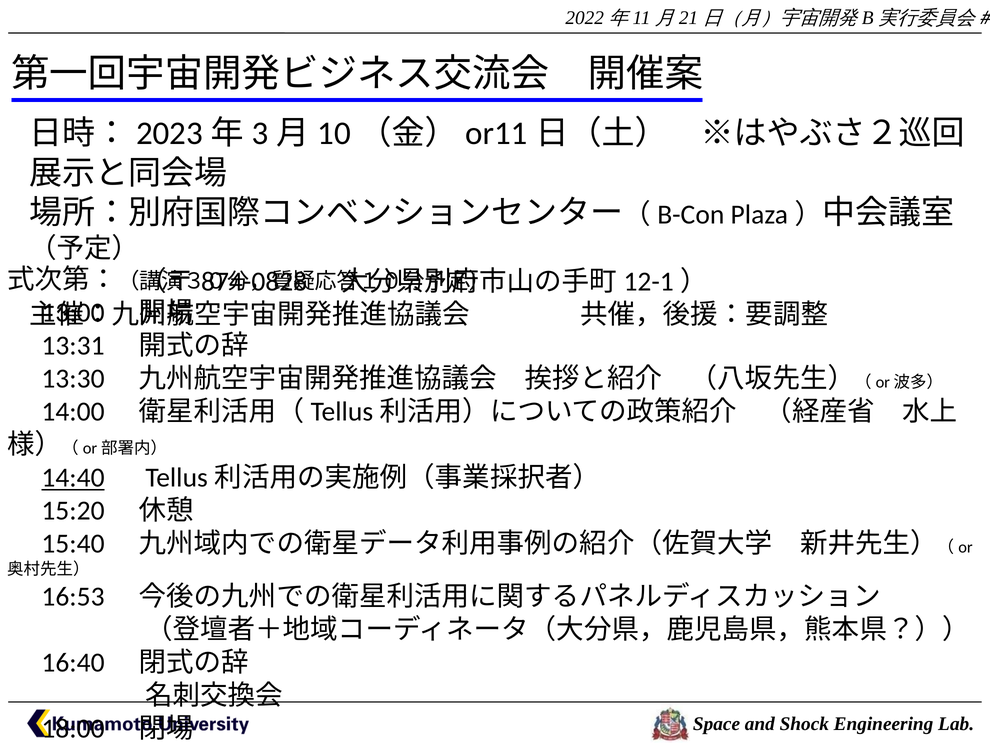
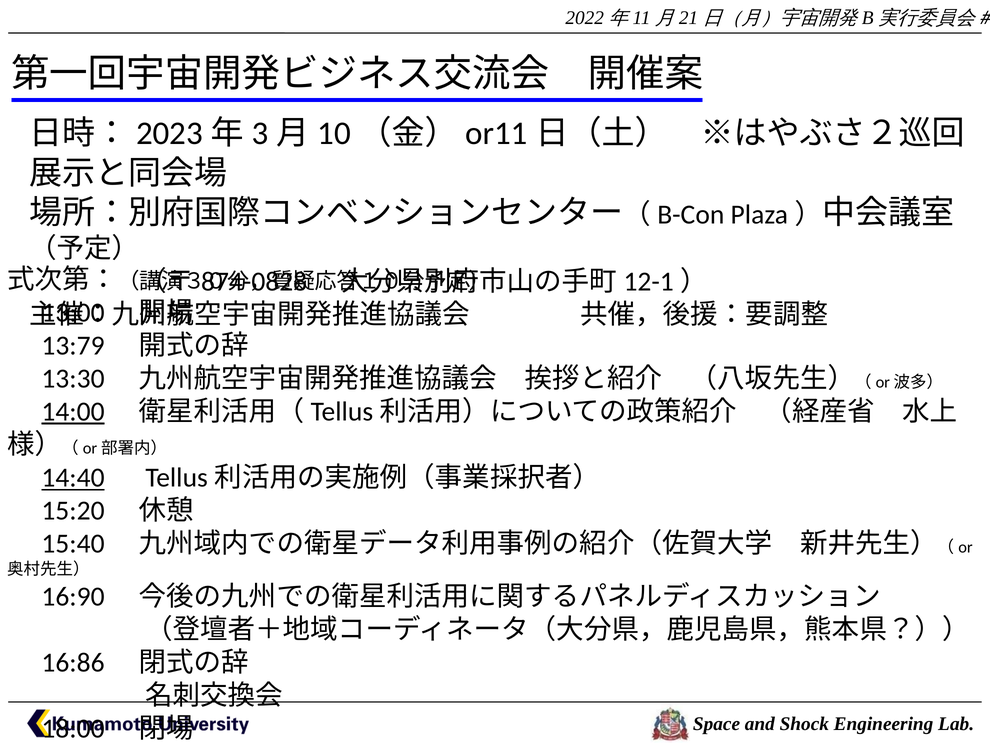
13:31: 13:31 -> 13:79
14:00 underline: none -> present
16:53: 16:53 -> 16:90
16:40: 16:40 -> 16:86
